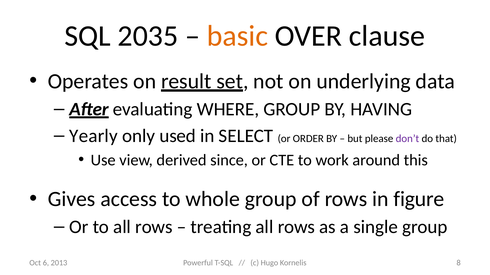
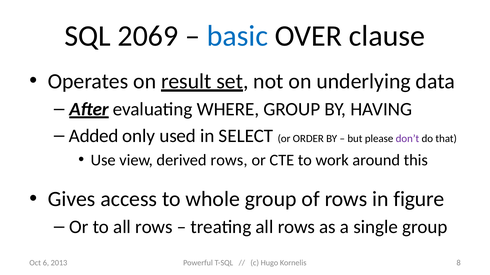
2035: 2035 -> 2069
basic colour: orange -> blue
Yearly: Yearly -> Added
derived since: since -> rows
